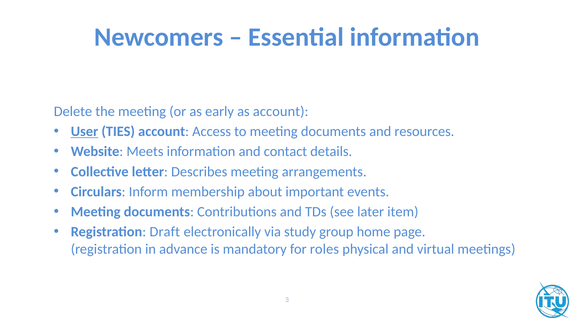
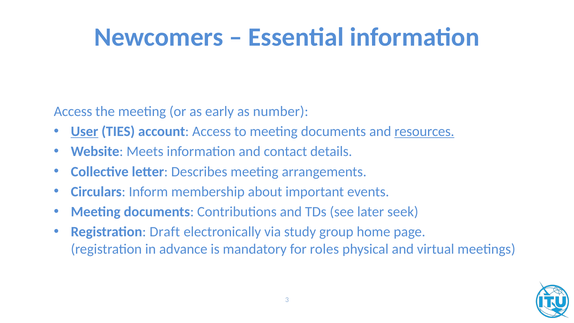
Delete at (73, 111): Delete -> Access
as account: account -> number
resources underline: none -> present
item: item -> seek
